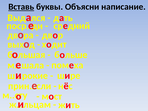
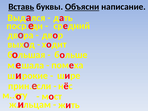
Объясни underline: none -> present
